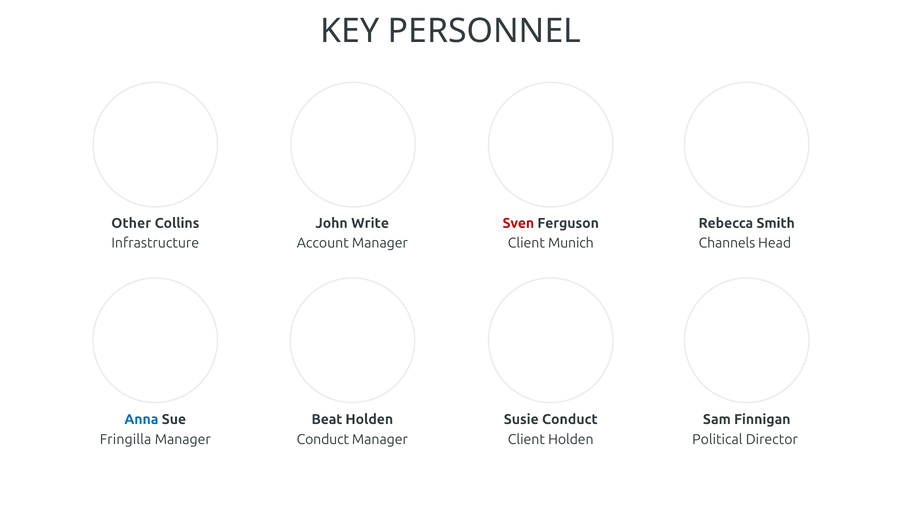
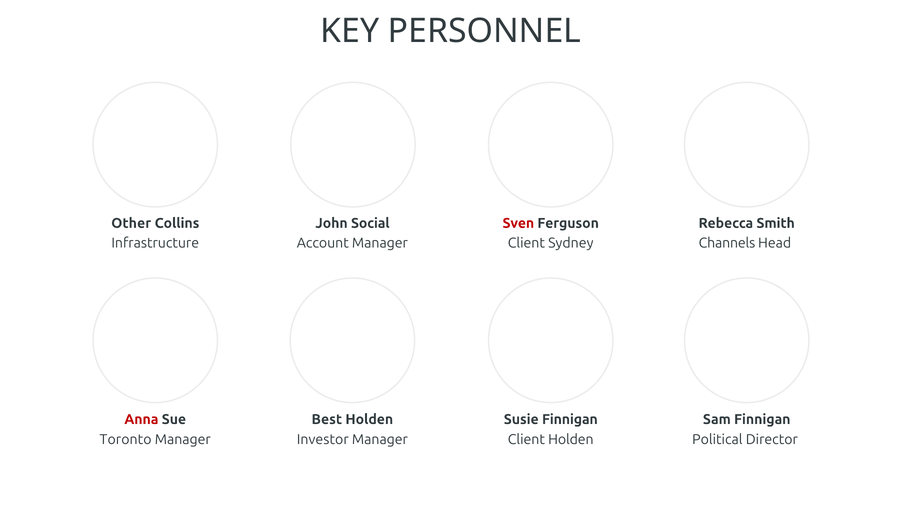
Write: Write -> Social
Munich: Munich -> Sydney
Anna colour: blue -> red
Beat: Beat -> Best
Susie Conduct: Conduct -> Finnigan
Fringilla: Fringilla -> Toronto
Conduct at (323, 439): Conduct -> Investor
